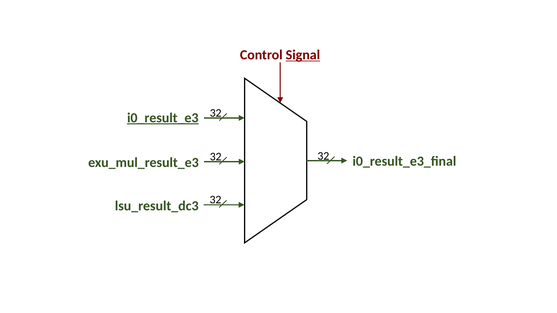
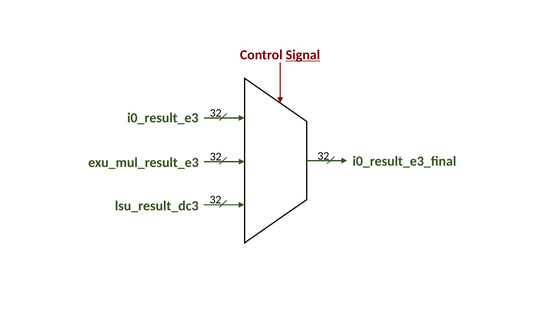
i0_result_e3 underline: present -> none
